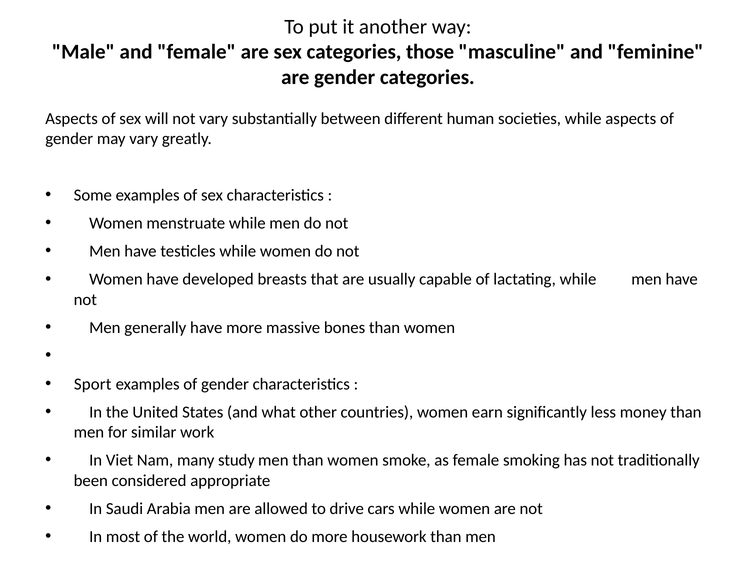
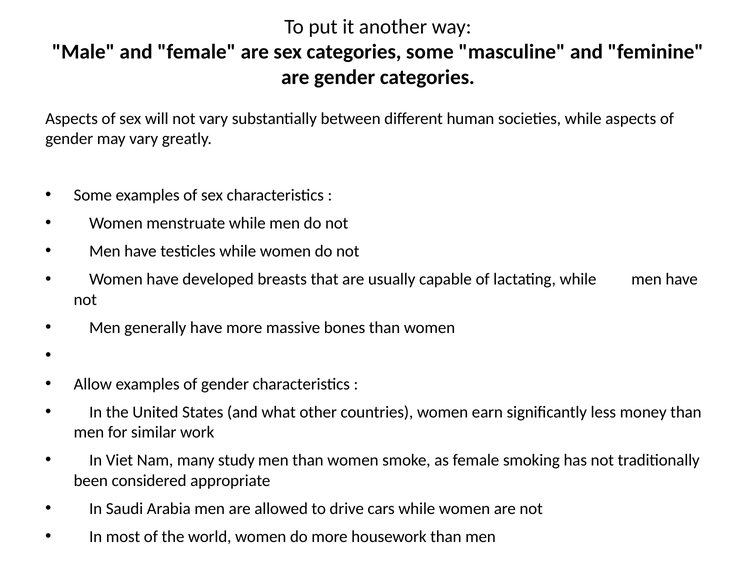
categories those: those -> some
Sport: Sport -> Allow
